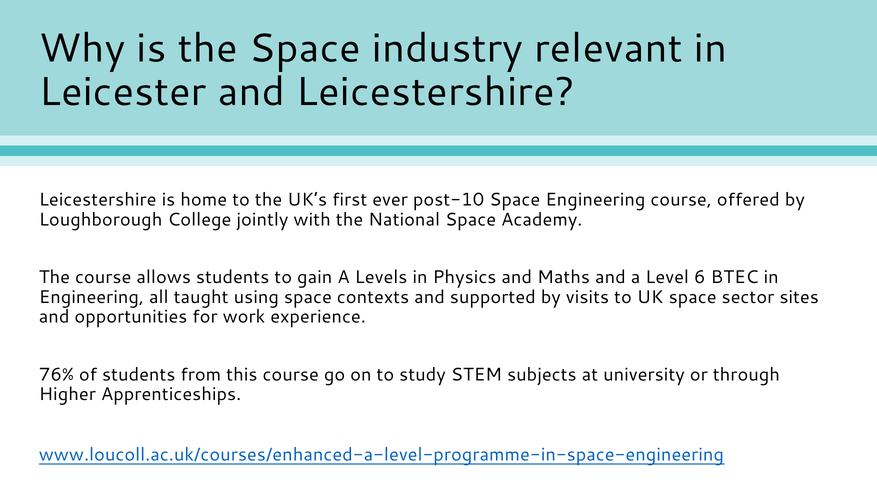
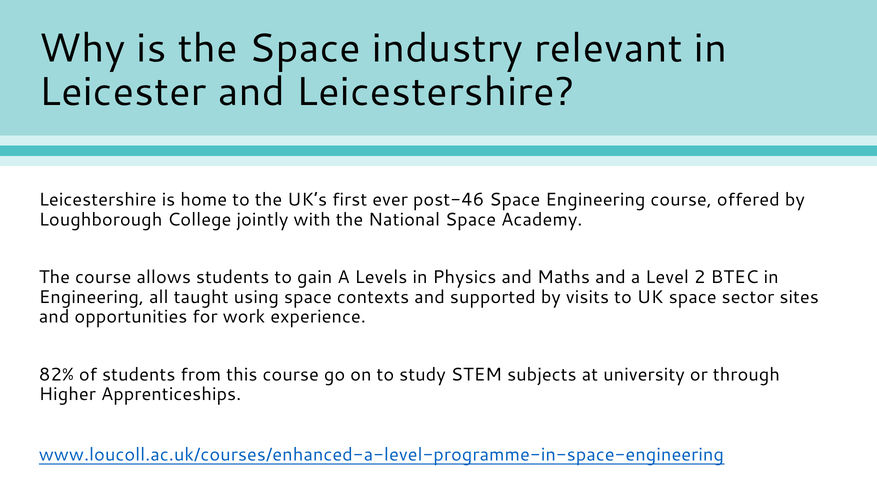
post-10: post-10 -> post-46
6: 6 -> 2
76%: 76% -> 82%
